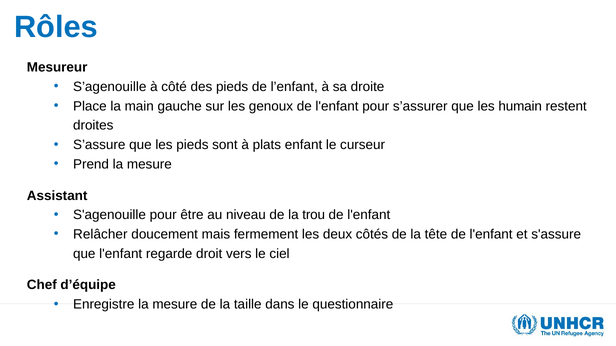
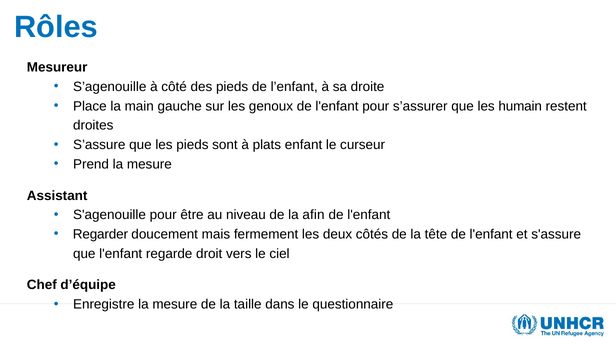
trou: trou -> afin
Relâcher: Relâcher -> Regarder
